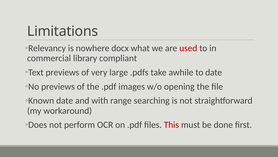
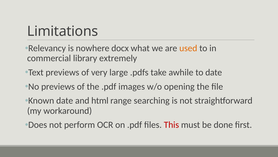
used colour: red -> orange
compliant: compliant -> extremely
with: with -> html
